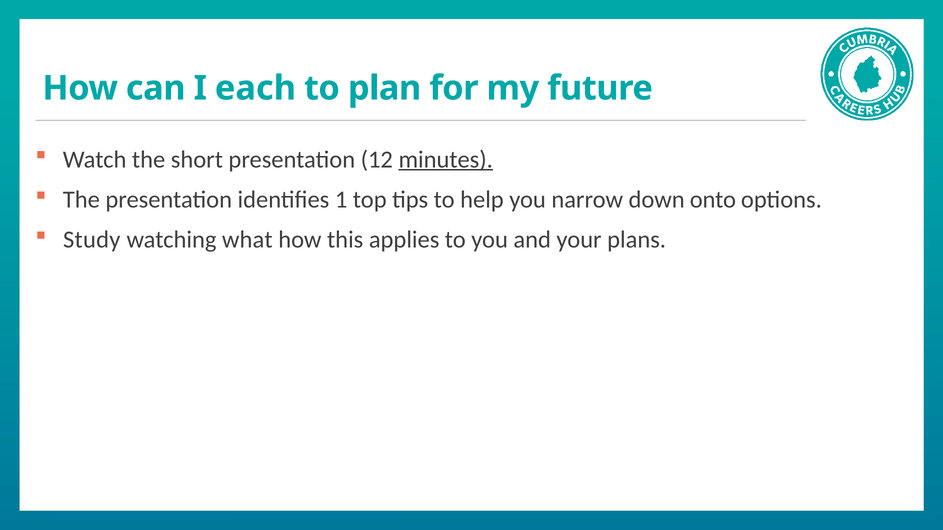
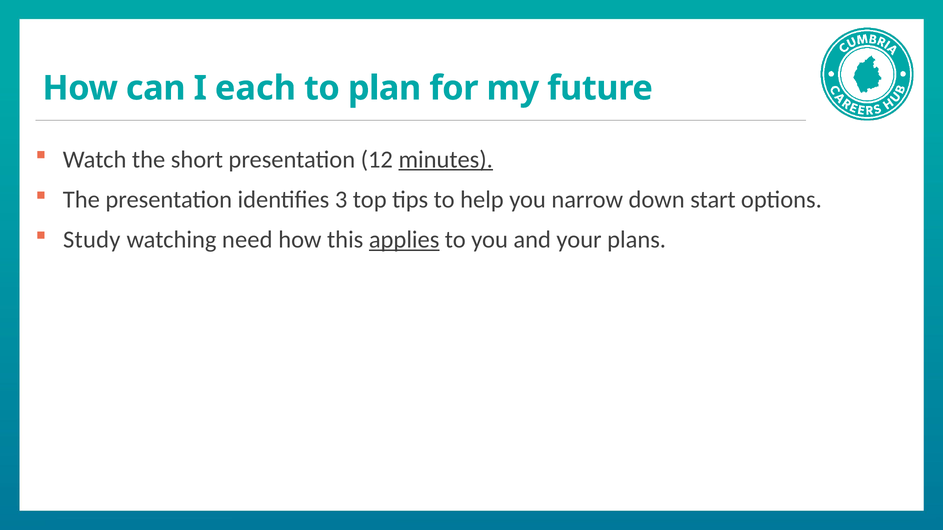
1: 1 -> 3
onto: onto -> start
what: what -> need
applies underline: none -> present
